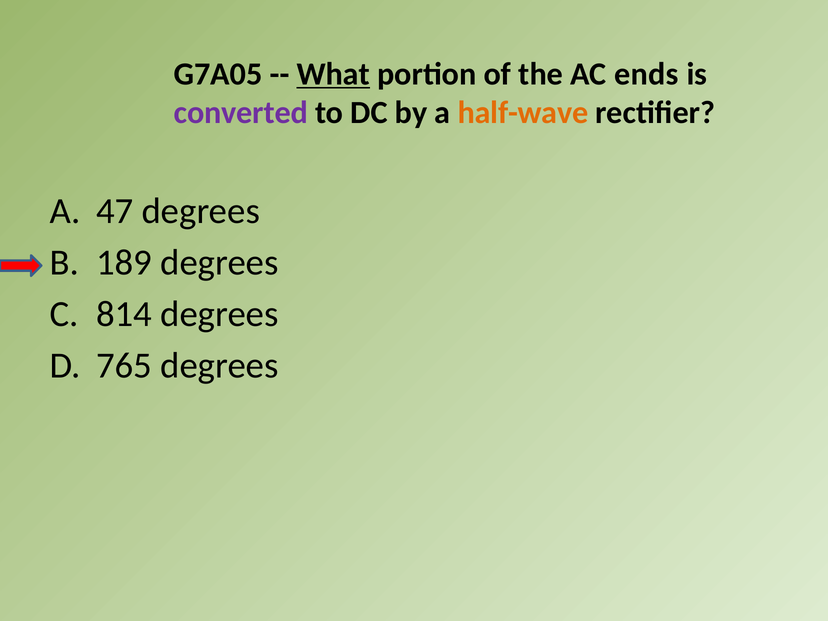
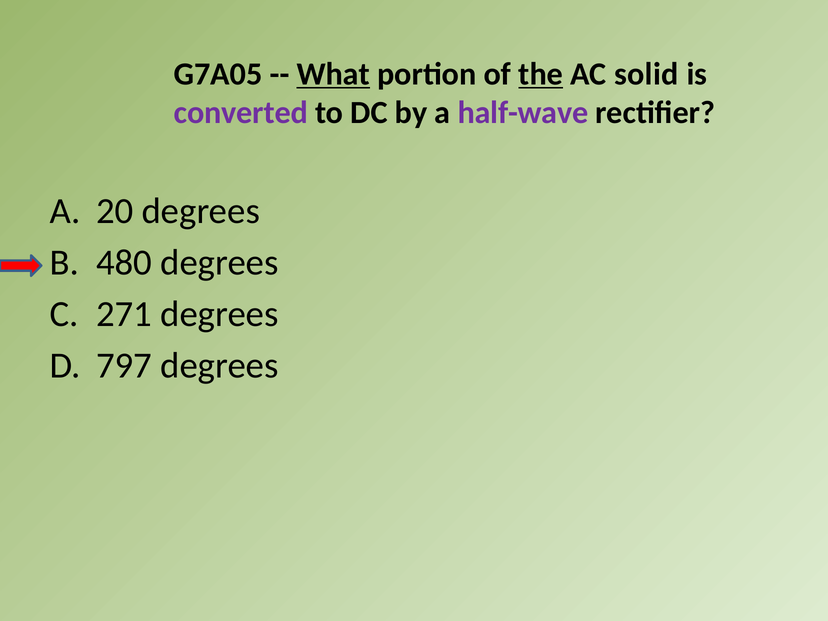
the underline: none -> present
ends: ends -> solid
half-wave colour: orange -> purple
47: 47 -> 20
189: 189 -> 480
814: 814 -> 271
765: 765 -> 797
